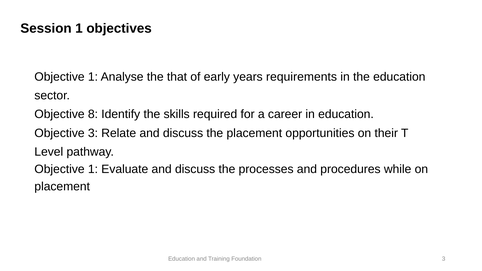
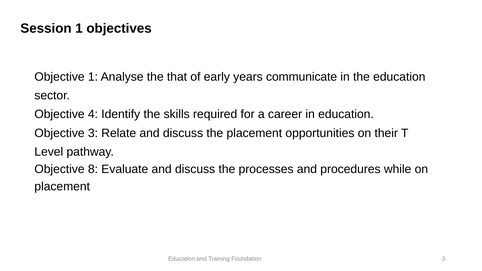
requirements: requirements -> communicate
8: 8 -> 4
1 at (93, 169): 1 -> 8
